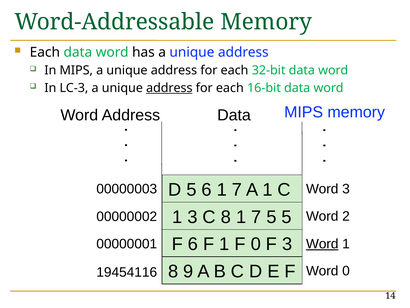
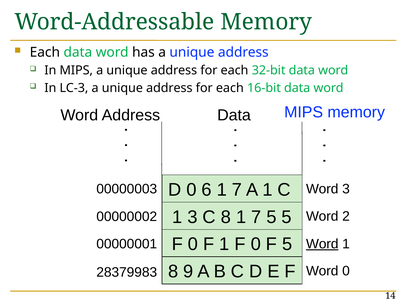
address at (169, 88) underline: present -> none
D 5: 5 -> 0
6 at (193, 244): 6 -> 0
F 3: 3 -> 5
19454116: 19454116 -> 28379983
